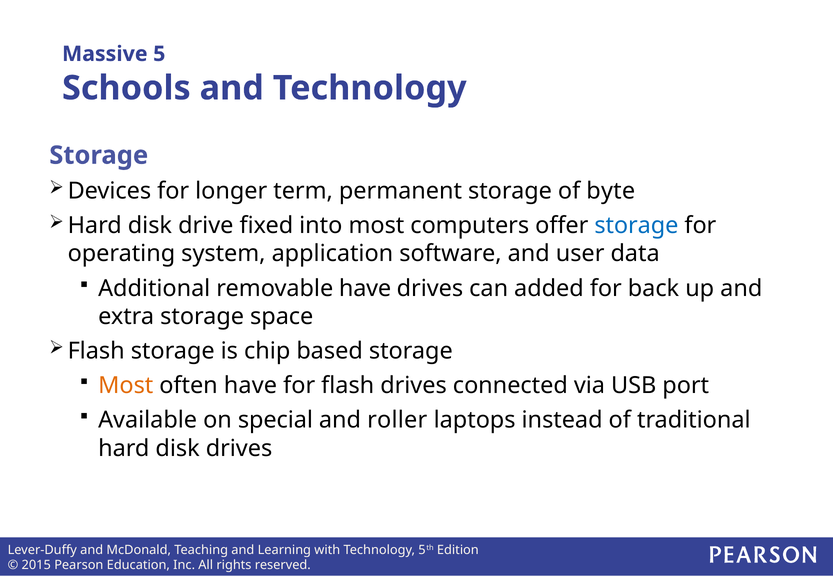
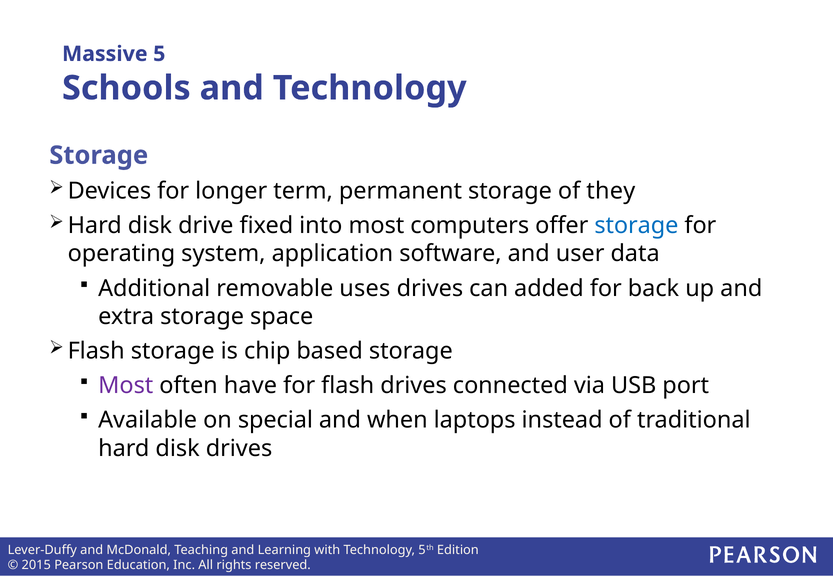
byte: byte -> they
removable have: have -> uses
Most at (126, 386) colour: orange -> purple
roller: roller -> when
